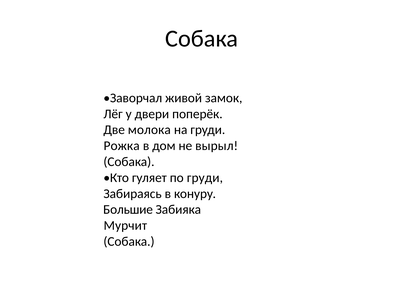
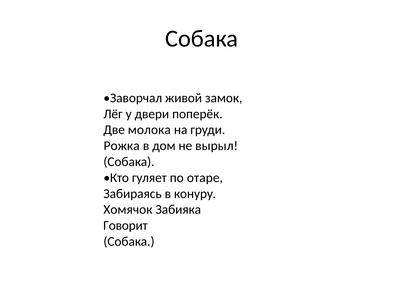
по груди: груди -> отаре
Большие: Большие -> Хомячок
Мурчит: Мурчит -> Говорит
